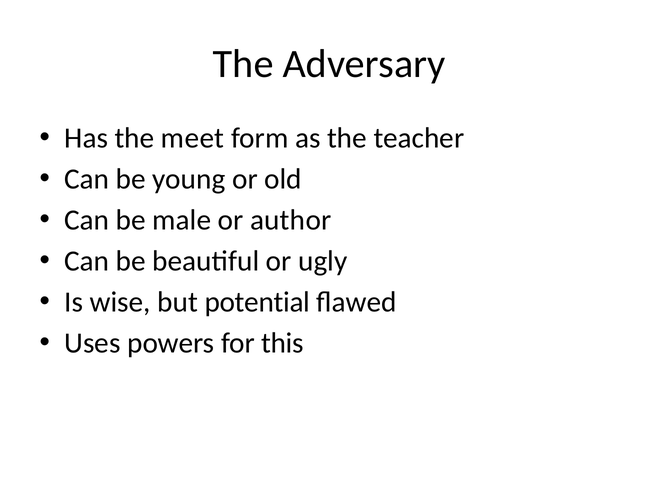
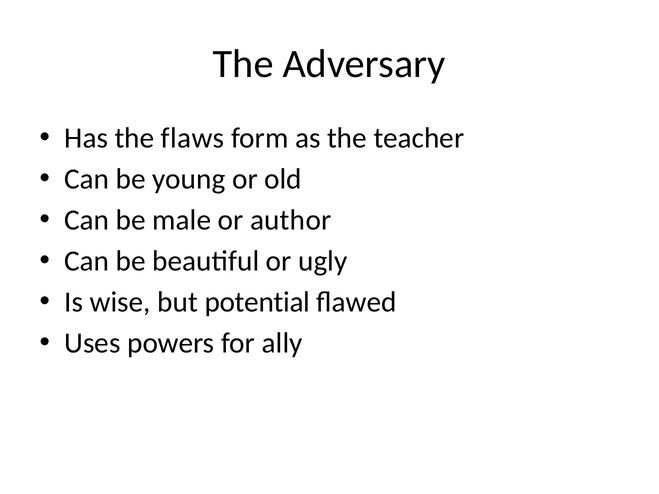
meet: meet -> flaws
this: this -> ally
